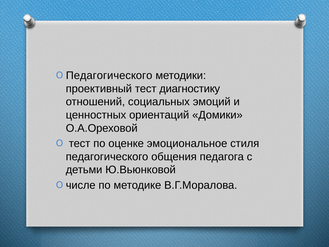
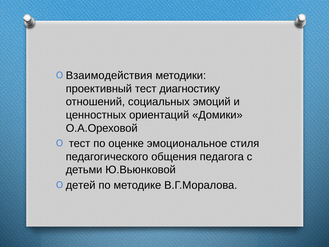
Педагогического at (109, 75): Педагогического -> Взаимодействия
числе: числе -> детей
